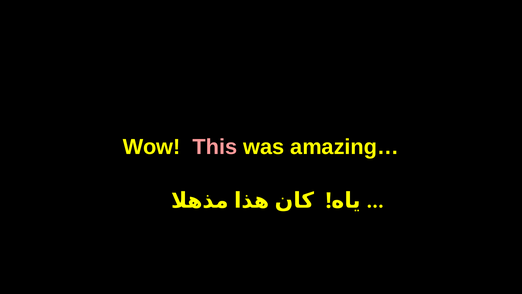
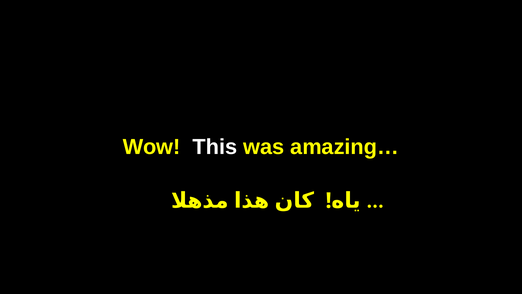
This colour: pink -> white
